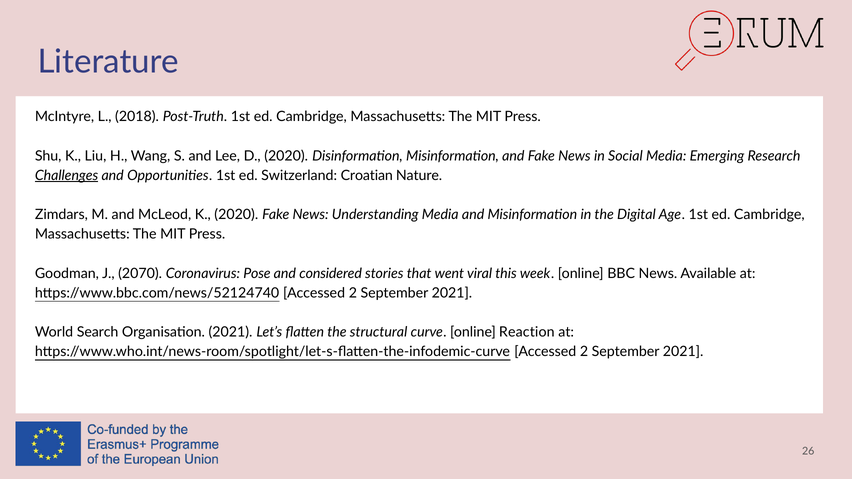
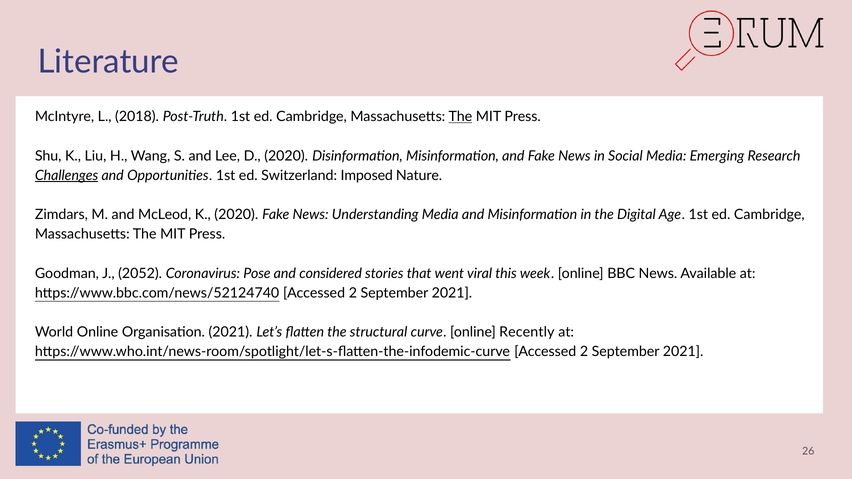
The at (460, 117) underline: none -> present
Croatian: Croatian -> Imposed
2070: 2070 -> 2052
World Search: Search -> Online
Reaction: Reaction -> Recently
